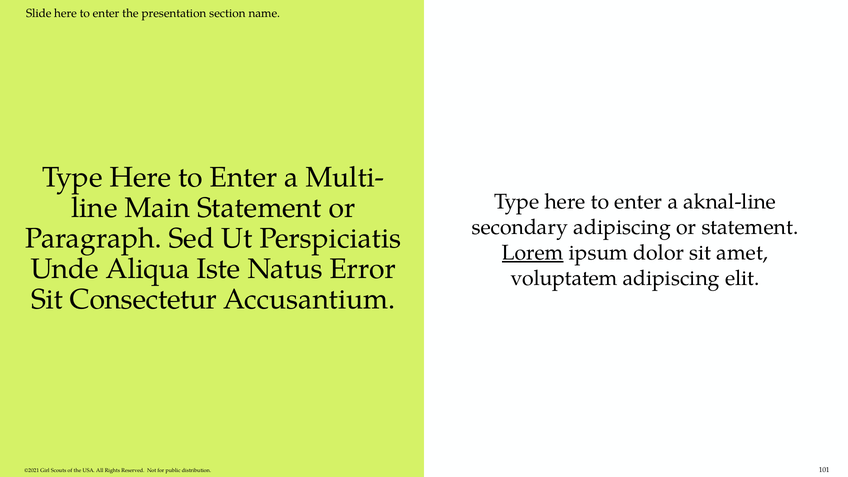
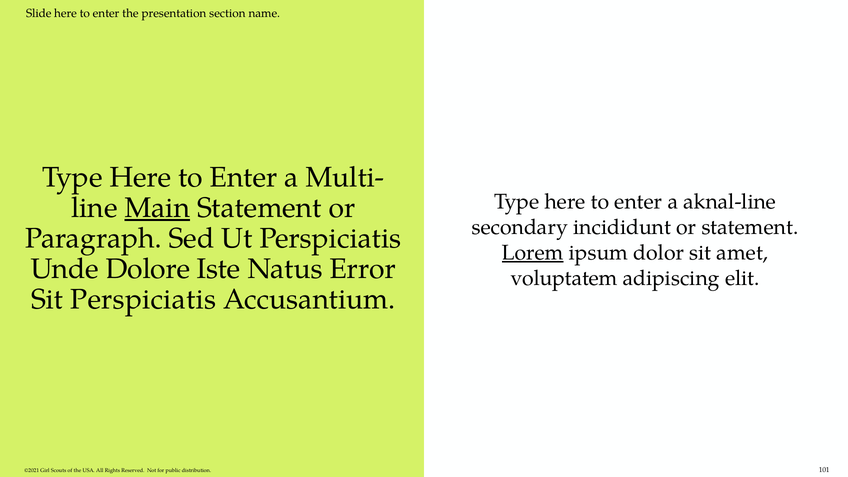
Main underline: none -> present
secondary adipiscing: adipiscing -> incididunt
Aliqua: Aliqua -> Dolore
Sit Consectetur: Consectetur -> Perspiciatis
